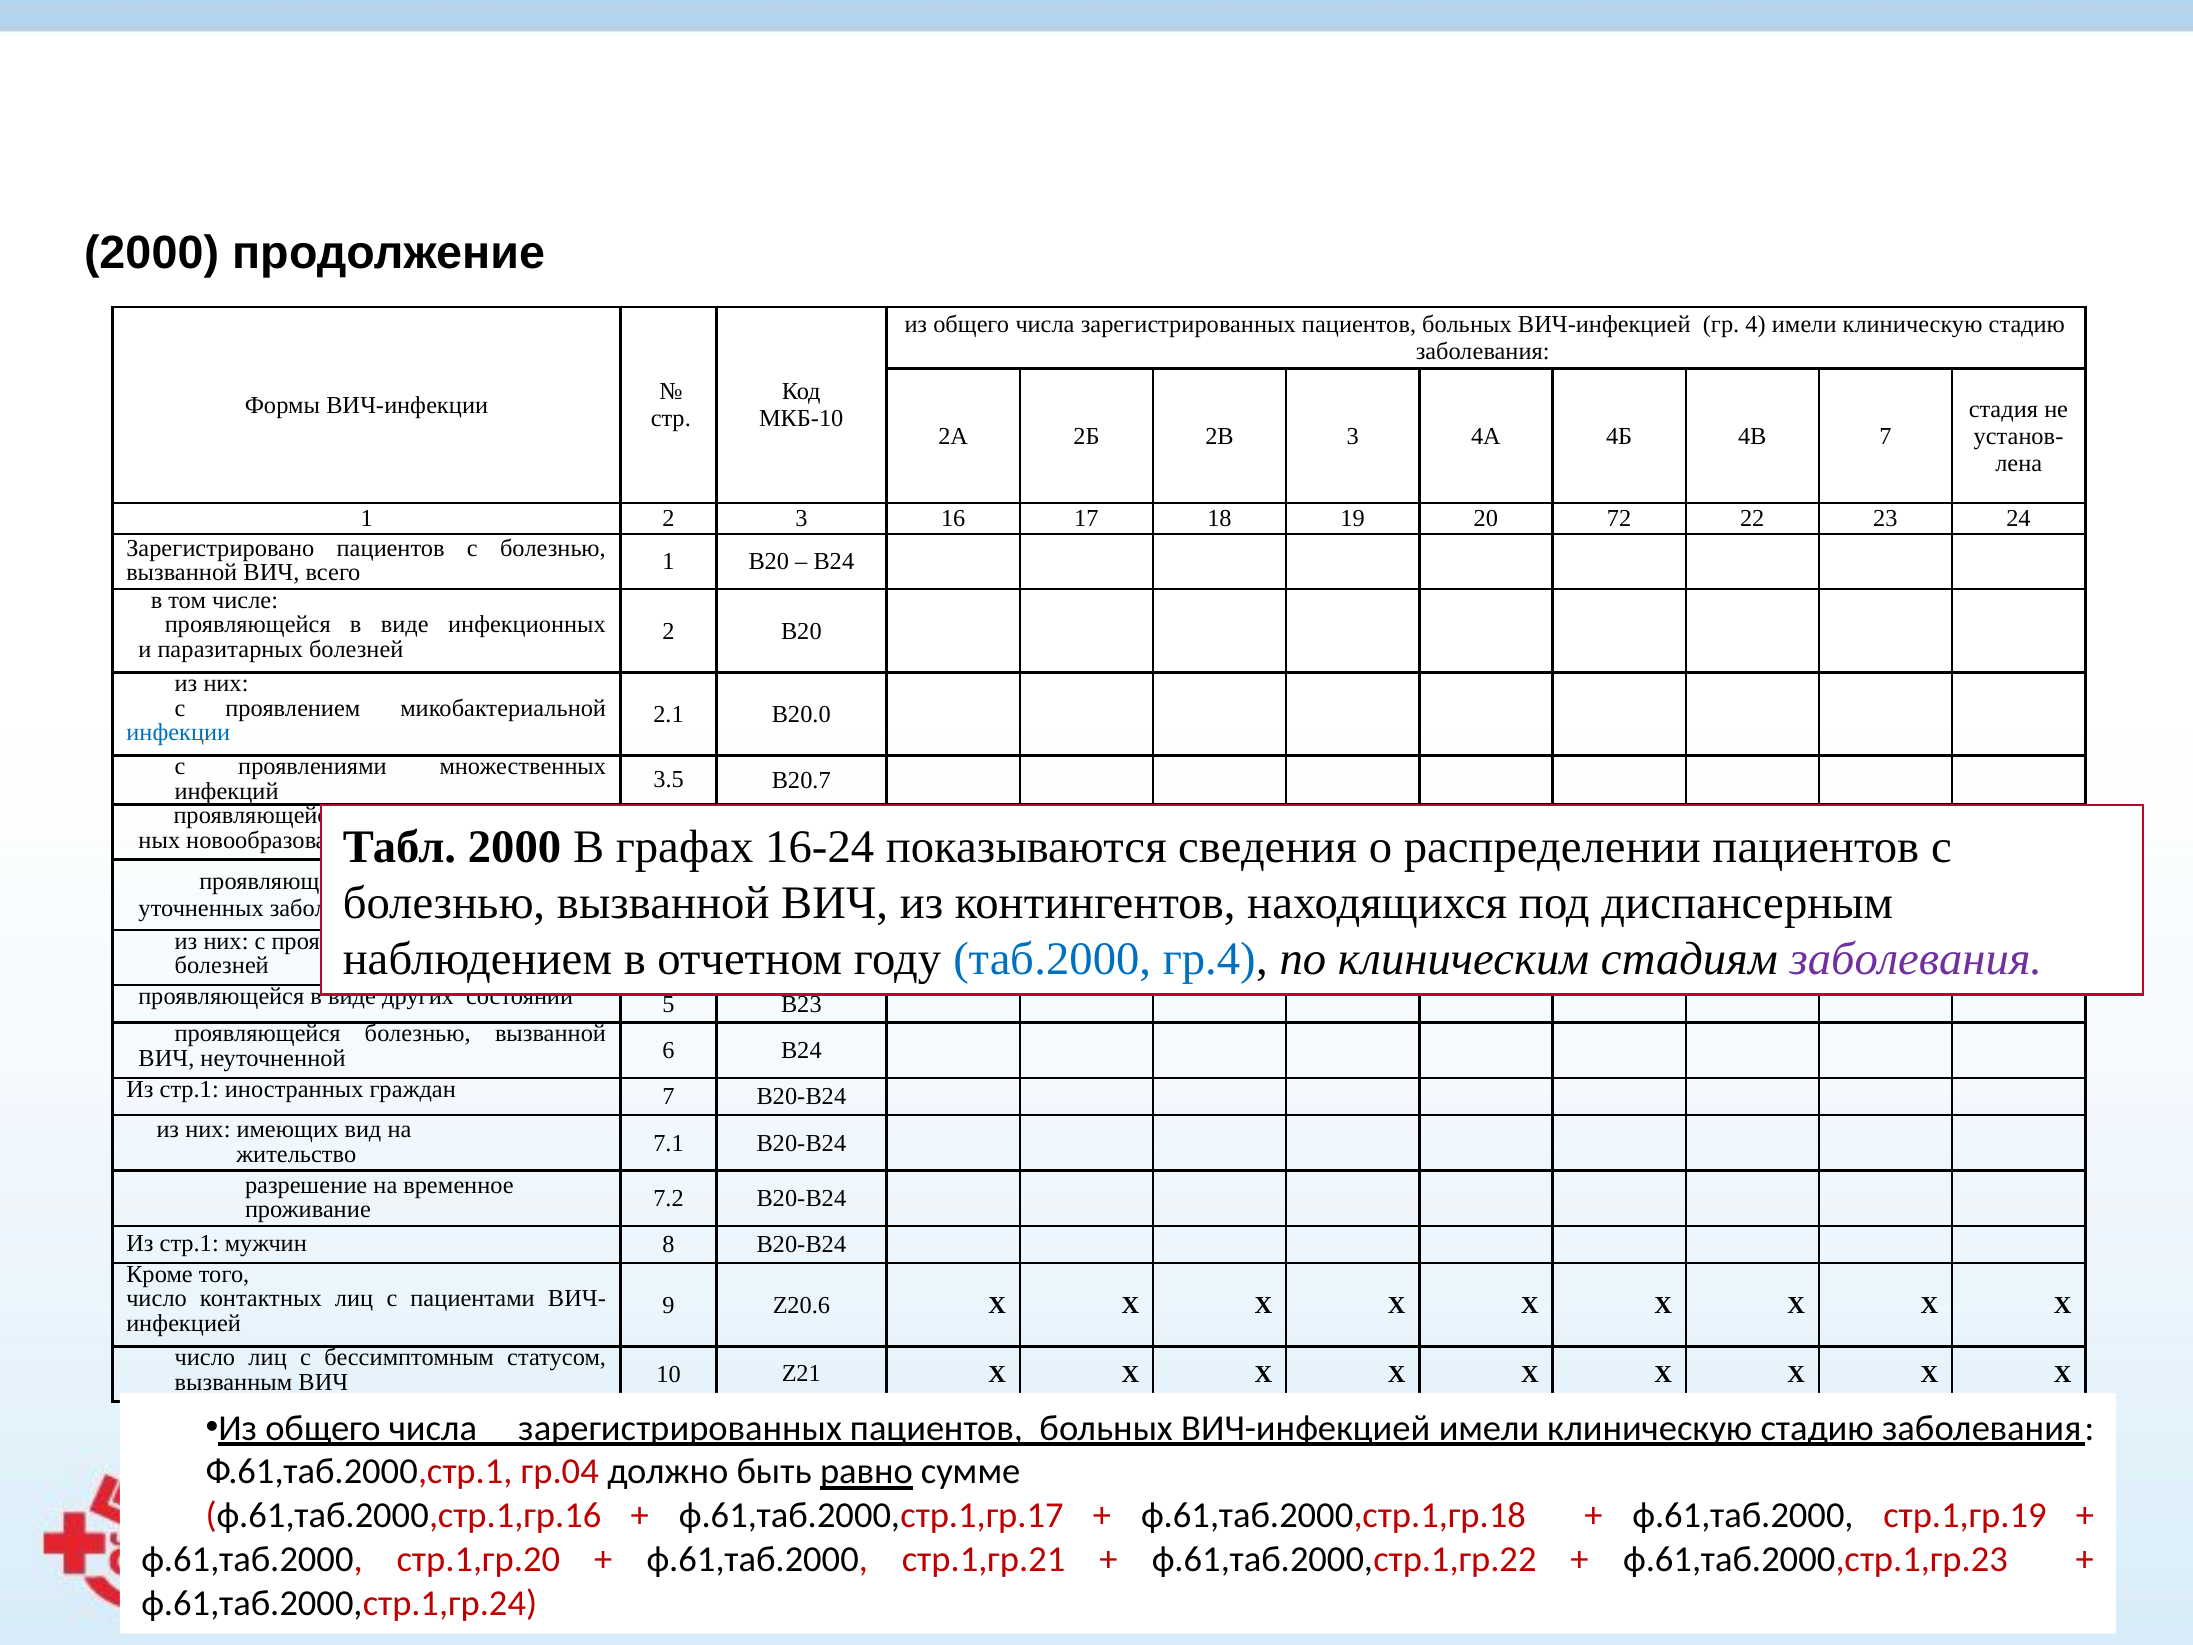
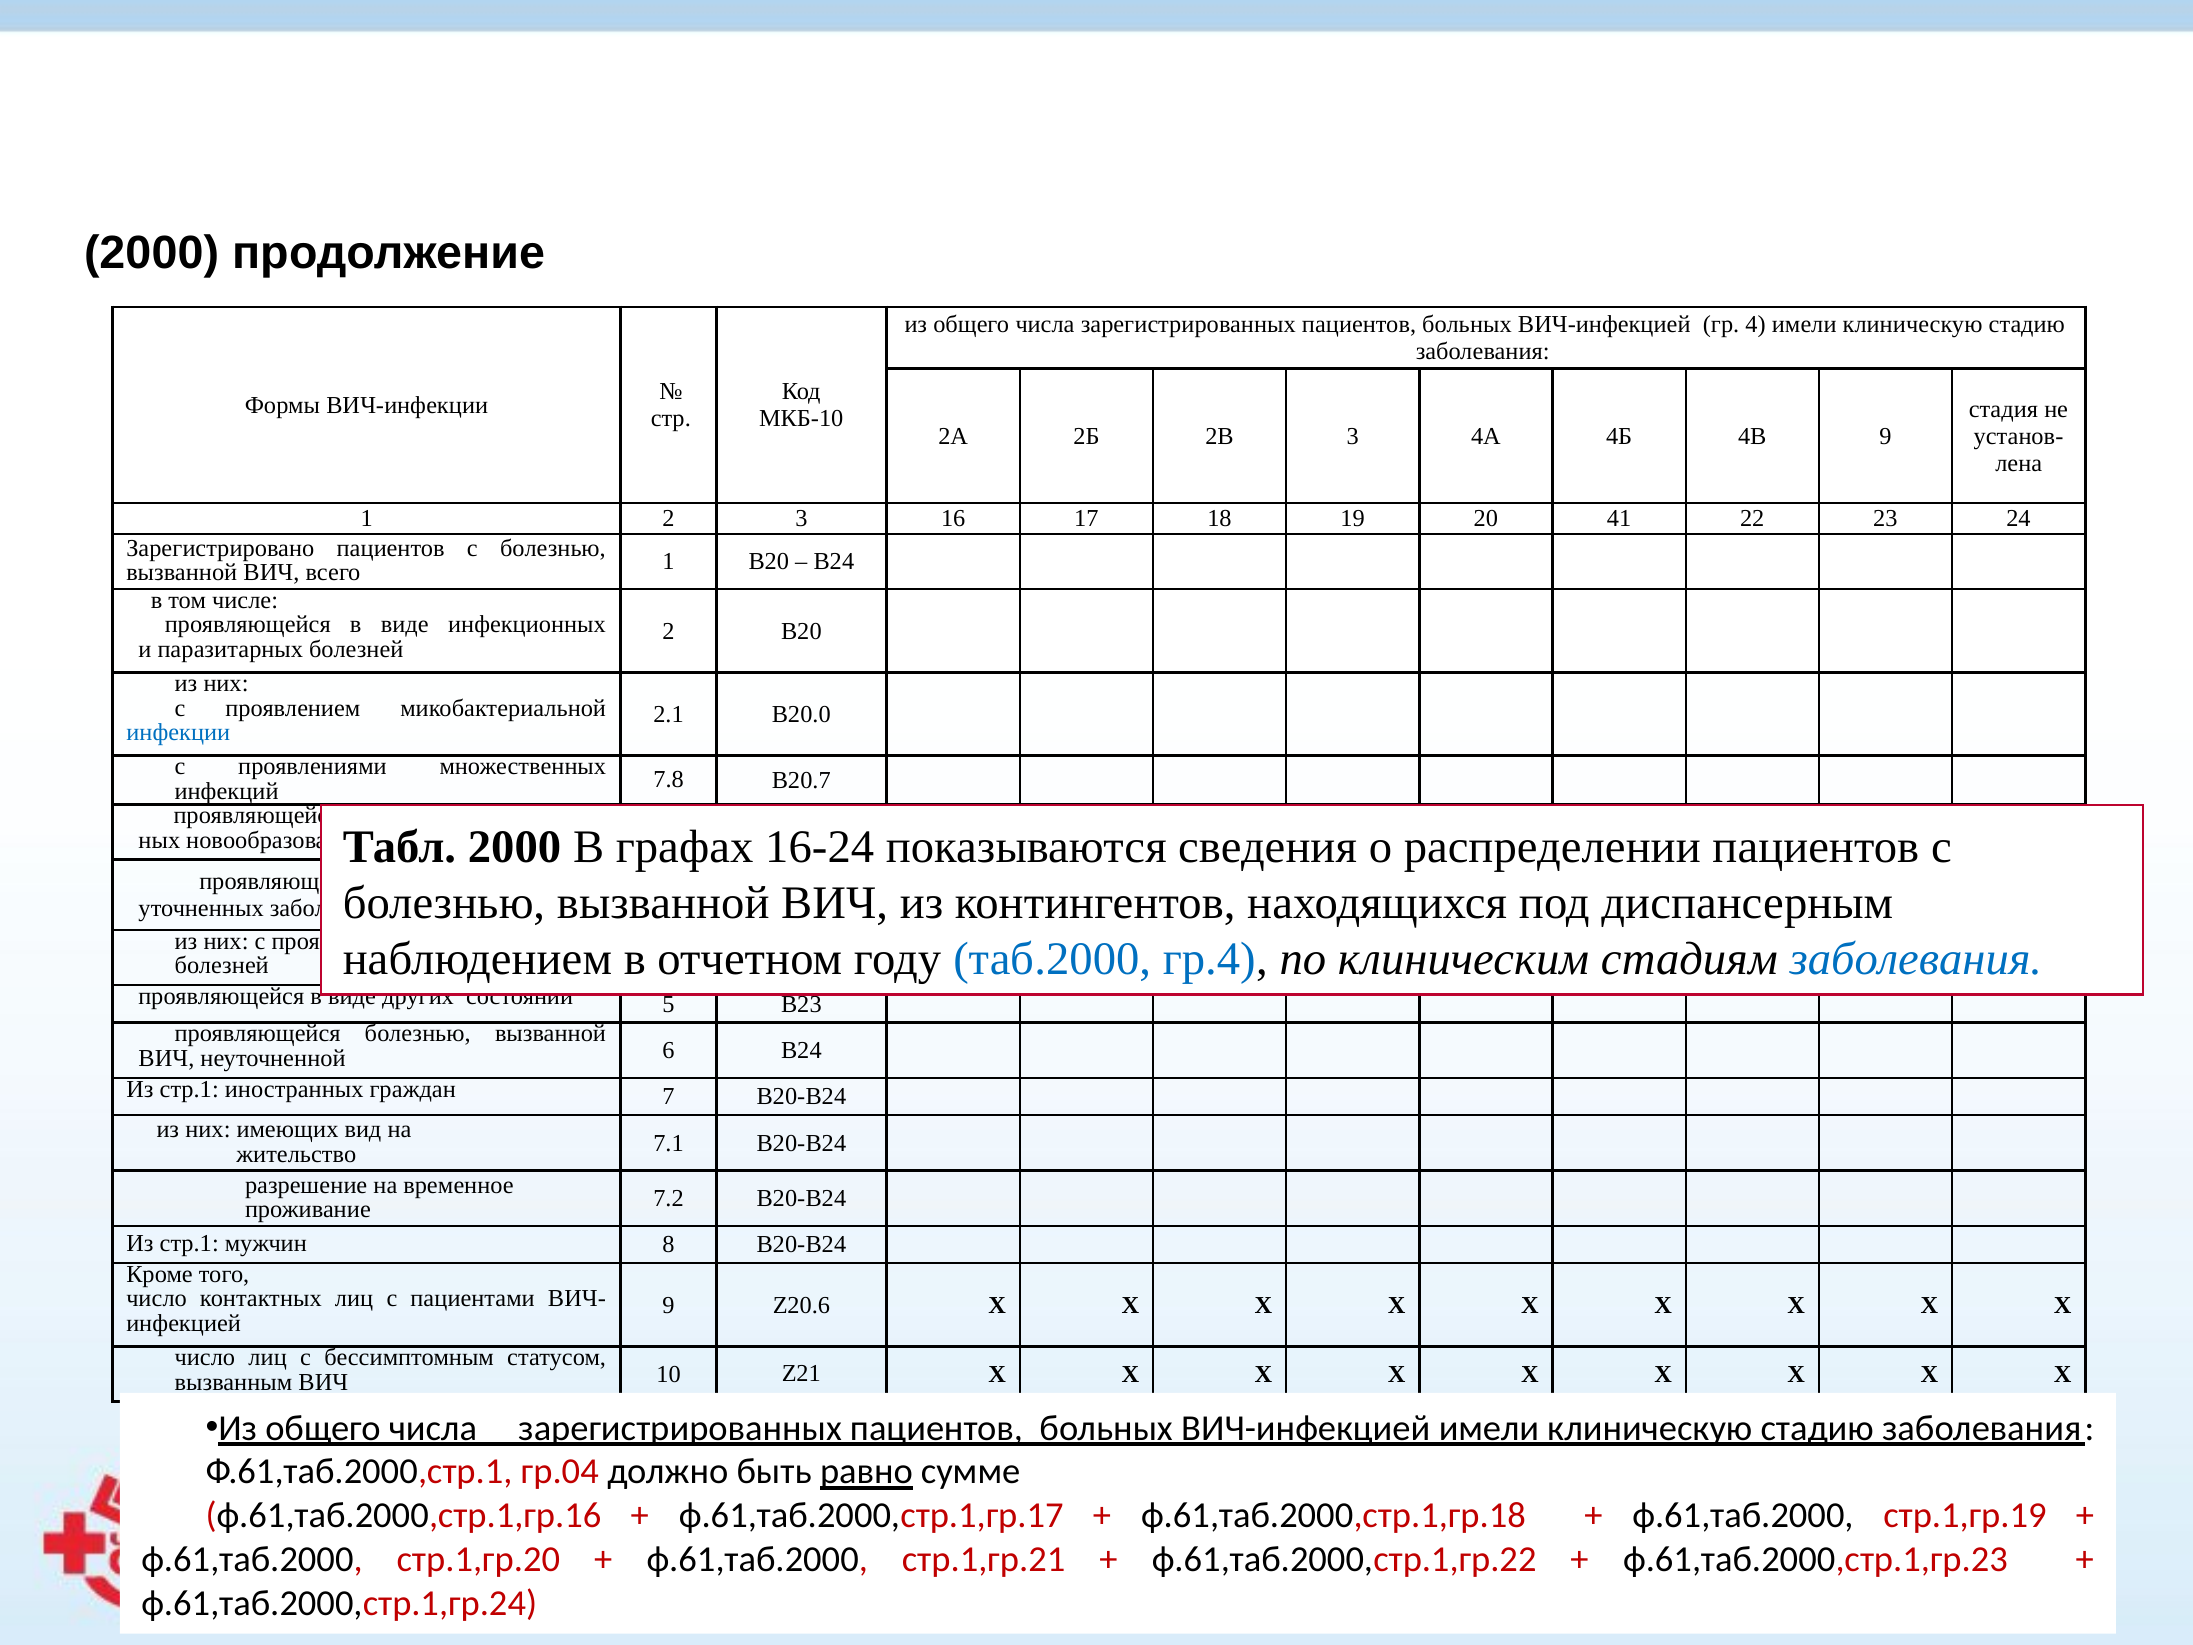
4В 7: 7 -> 9
72: 72 -> 41
3.5: 3.5 -> 7.8
заболевания at (1916, 959) colour: purple -> blue
